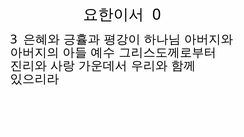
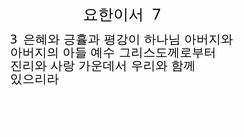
0: 0 -> 7
